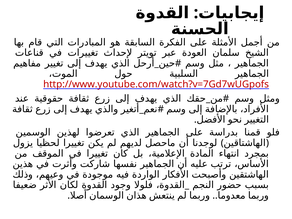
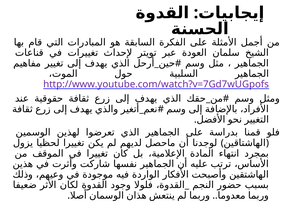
http://www.youtube.com/watch?v=7Gd7wUGpofs colour: red -> purple
